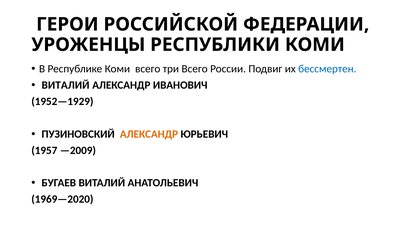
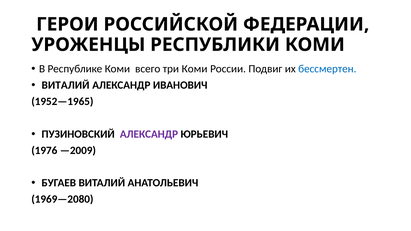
три Всего: Всего -> Коми
1952—1929: 1952—1929 -> 1952—1965
АЛЕКСАНДР at (149, 134) colour: orange -> purple
1957: 1957 -> 1976
1969—2020: 1969—2020 -> 1969—2080
